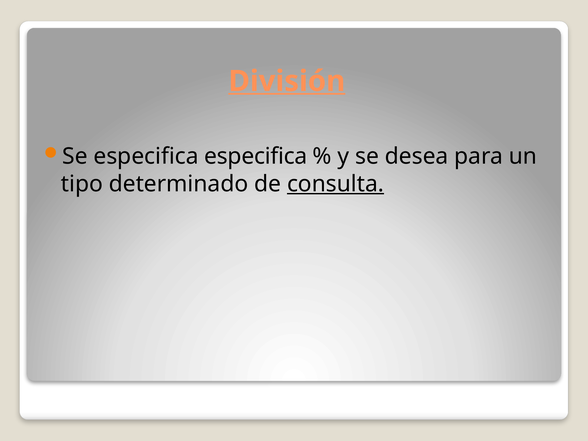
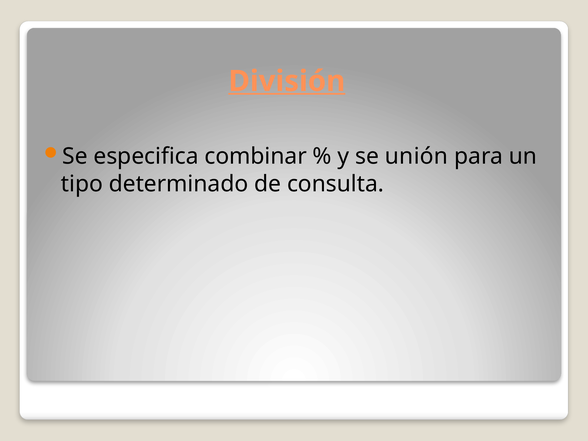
especifica especifica: especifica -> combinar
desea: desea -> unión
consulta underline: present -> none
